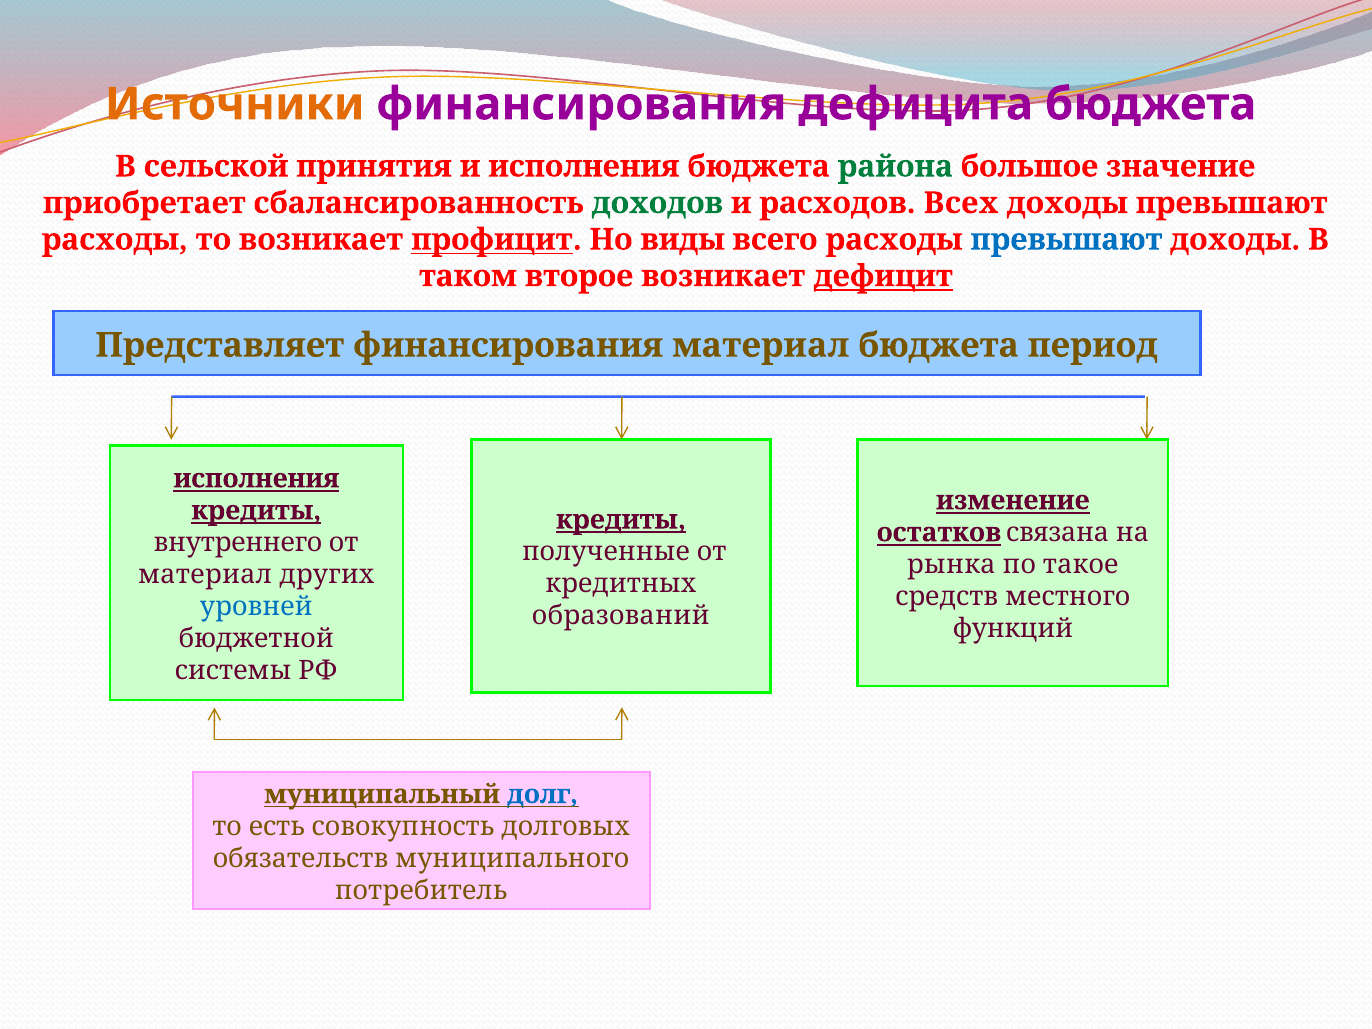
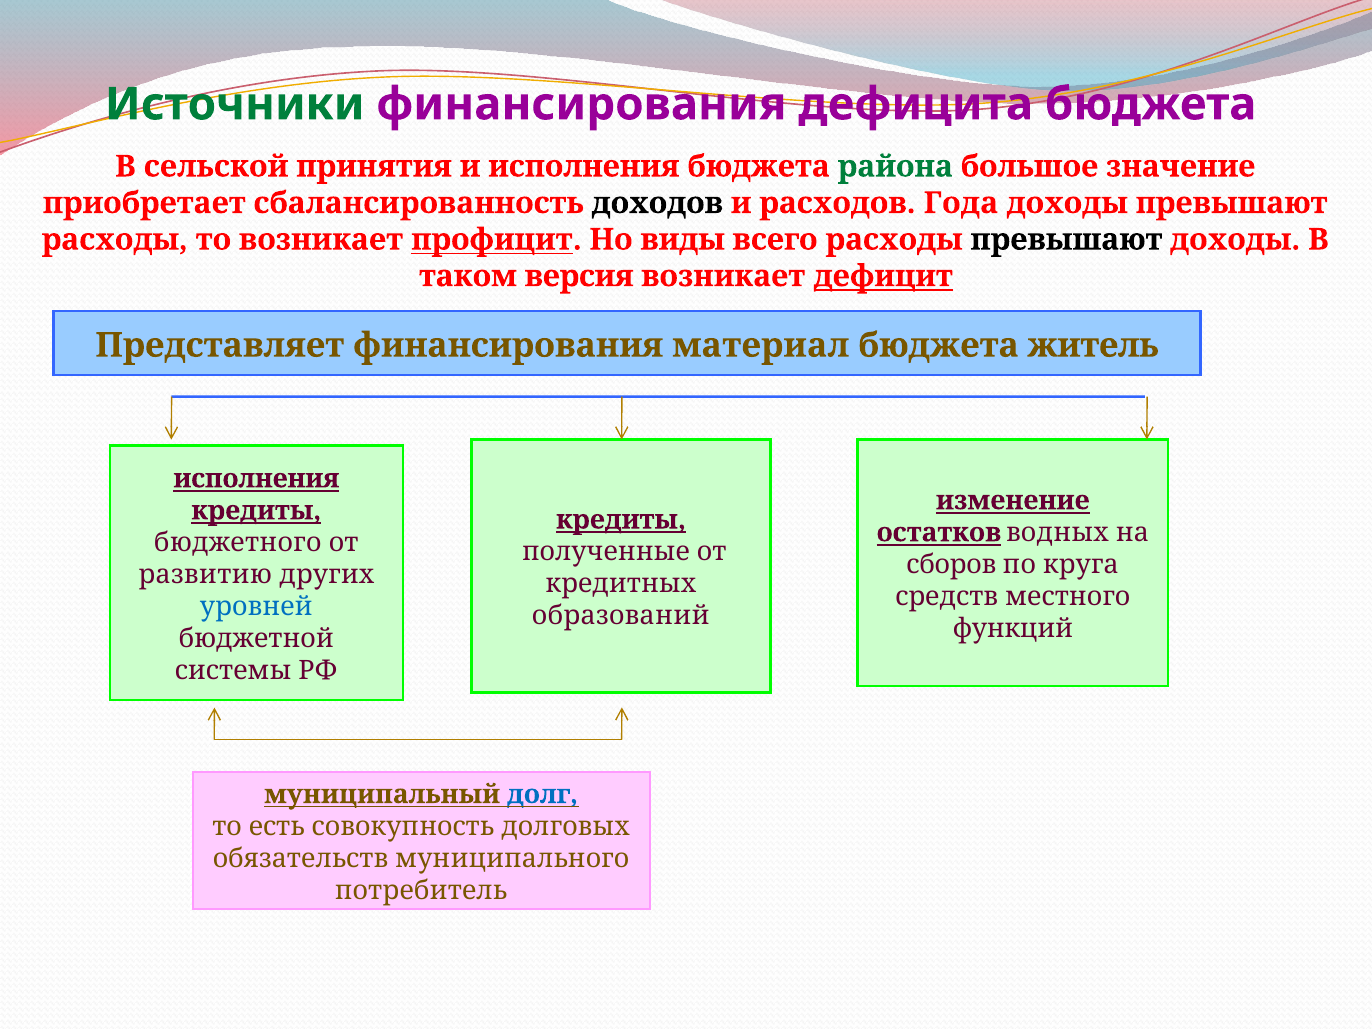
Источники colour: orange -> green
доходов colour: green -> black
Всех: Всех -> Года
превышают at (1066, 240) colour: blue -> black
второе: второе -> версия
период: период -> житель
связана: связана -> водных
внутреннего: внутреннего -> бюджетного
рынка: рынка -> сборов
такое: такое -> круга
материал at (205, 575): материал -> развитию
